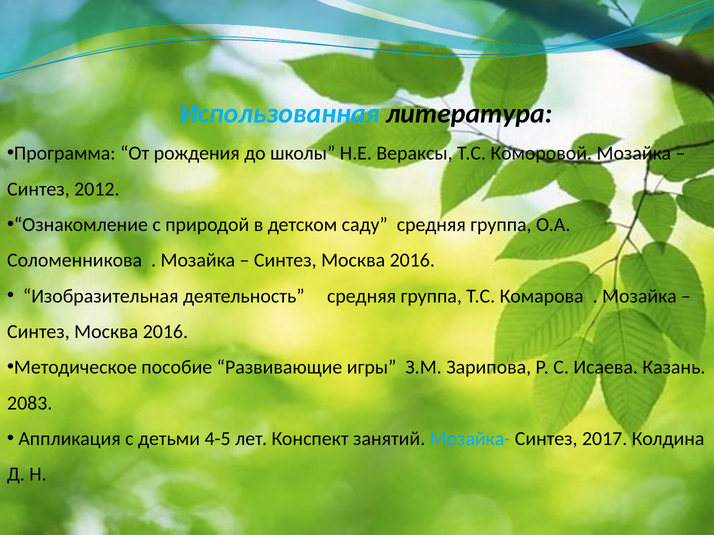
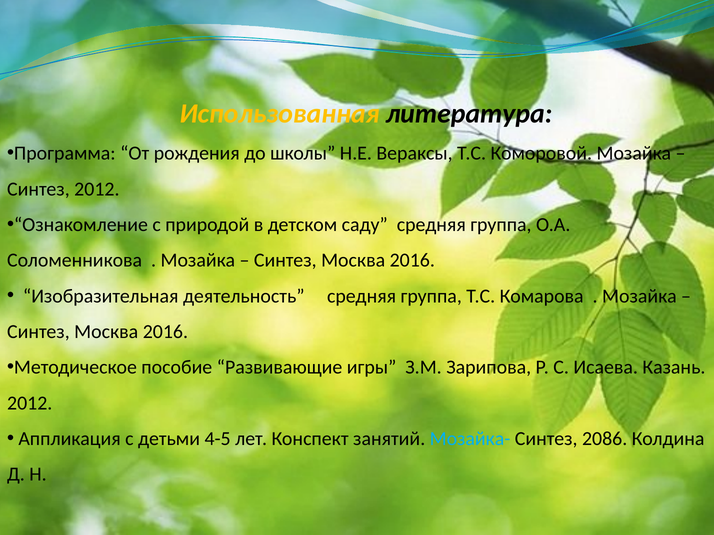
Использованная colour: light blue -> yellow
2083 at (30, 403): 2083 -> 2012
2017: 2017 -> 2086
